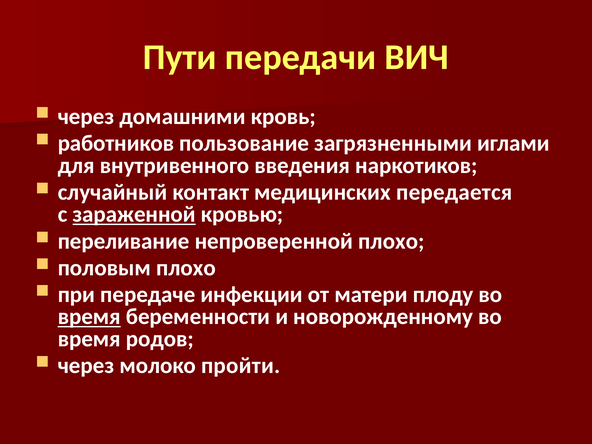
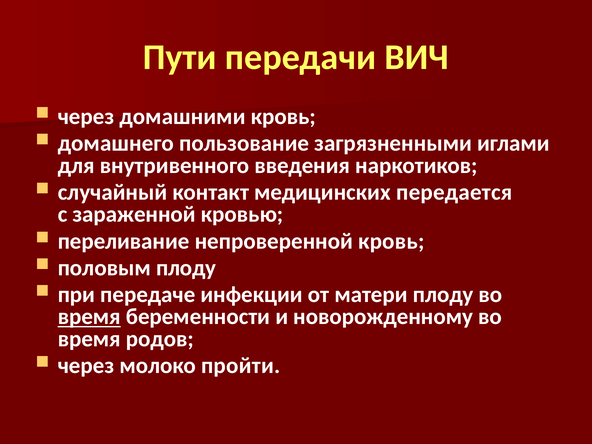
работников: работников -> домашнего
зараженной underline: present -> none
непроверенной плохо: плохо -> кровь
половым плохо: плохо -> плоду
